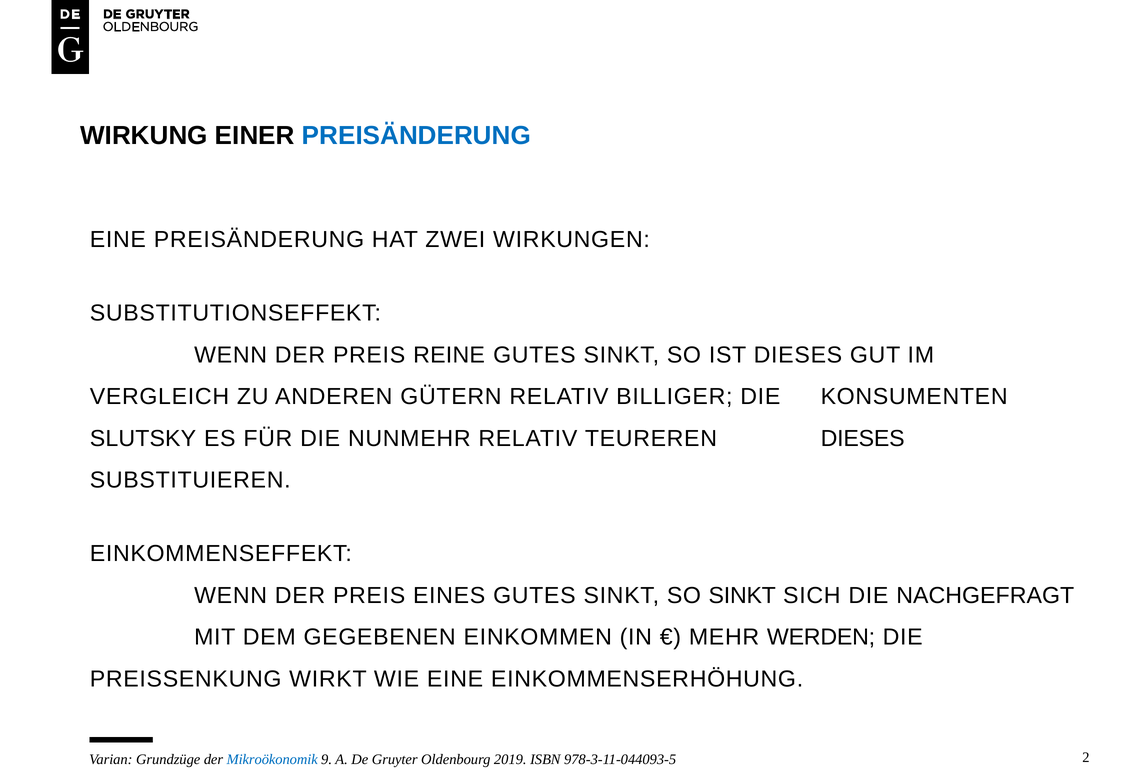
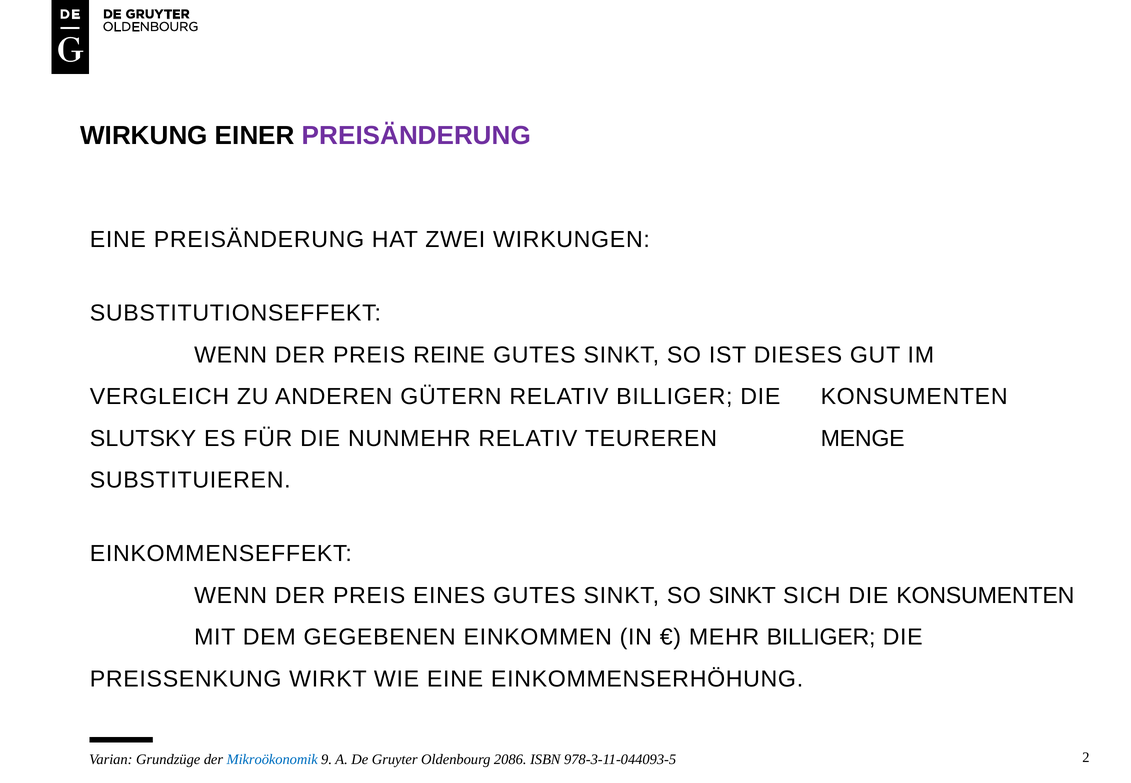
PREISÄNDERUNG at (416, 136) colour: blue -> purple
TEUREREN DIESES: DIESES -> MENGE
SICH DIE NACHGEFRAGT: NACHGEFRAGT -> KONSUMENTEN
MEHR WERDEN: WERDEN -> BILLIGER
2019: 2019 -> 2086
